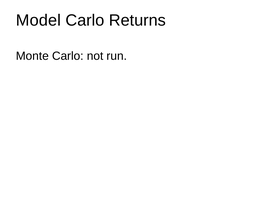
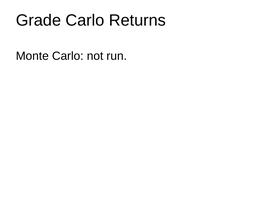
Model: Model -> Grade
